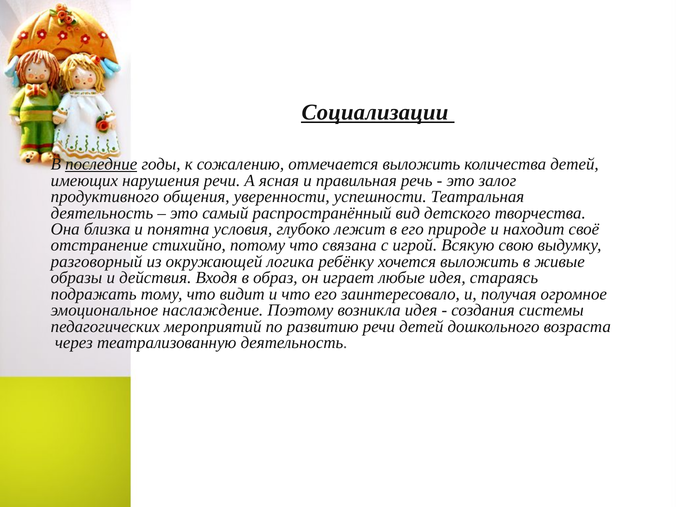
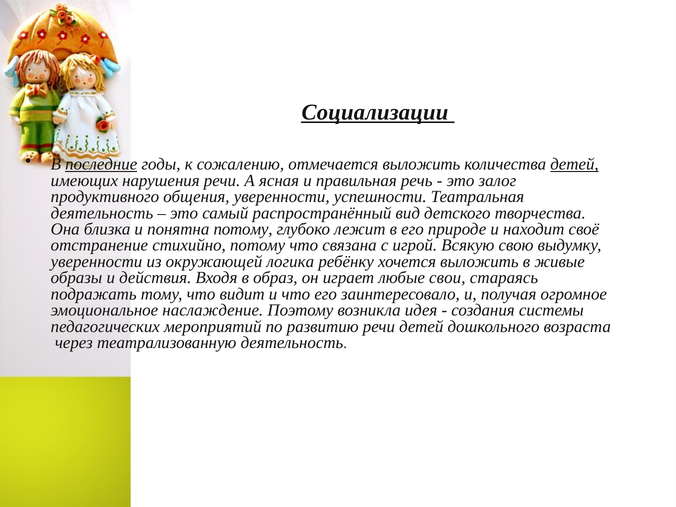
детей at (575, 164) underline: none -> present
понятна условия: условия -> потому
разговорный at (96, 262): разговорный -> уверенности
любые идея: идея -> свои
